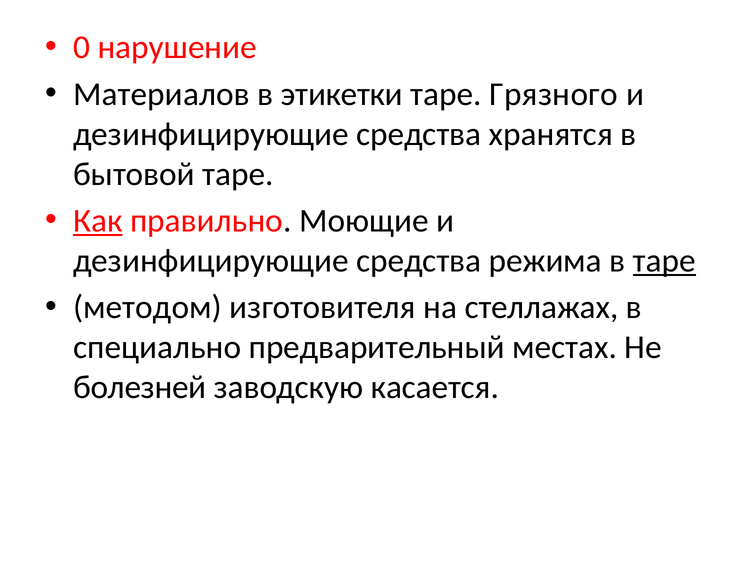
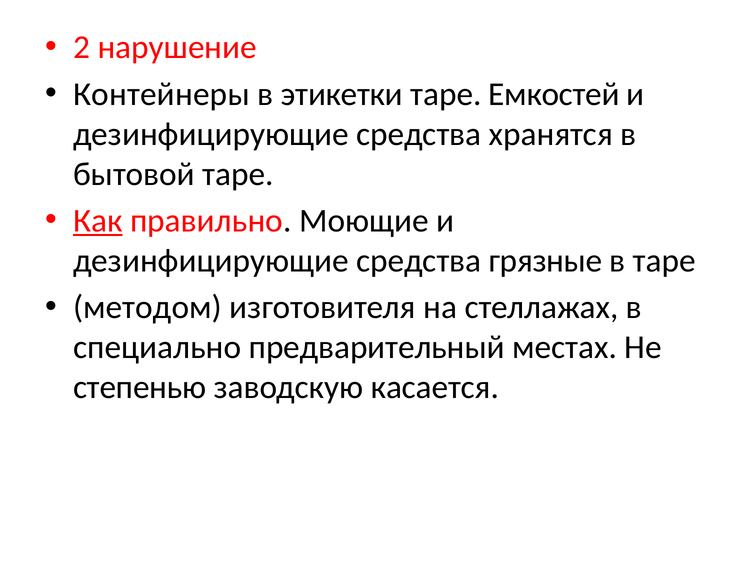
0: 0 -> 2
Материалов: Материалов -> Контейнеры
Грязного: Грязного -> Емкостей
режима: режима -> грязные
таре at (664, 261) underline: present -> none
болезней: болезней -> степенью
